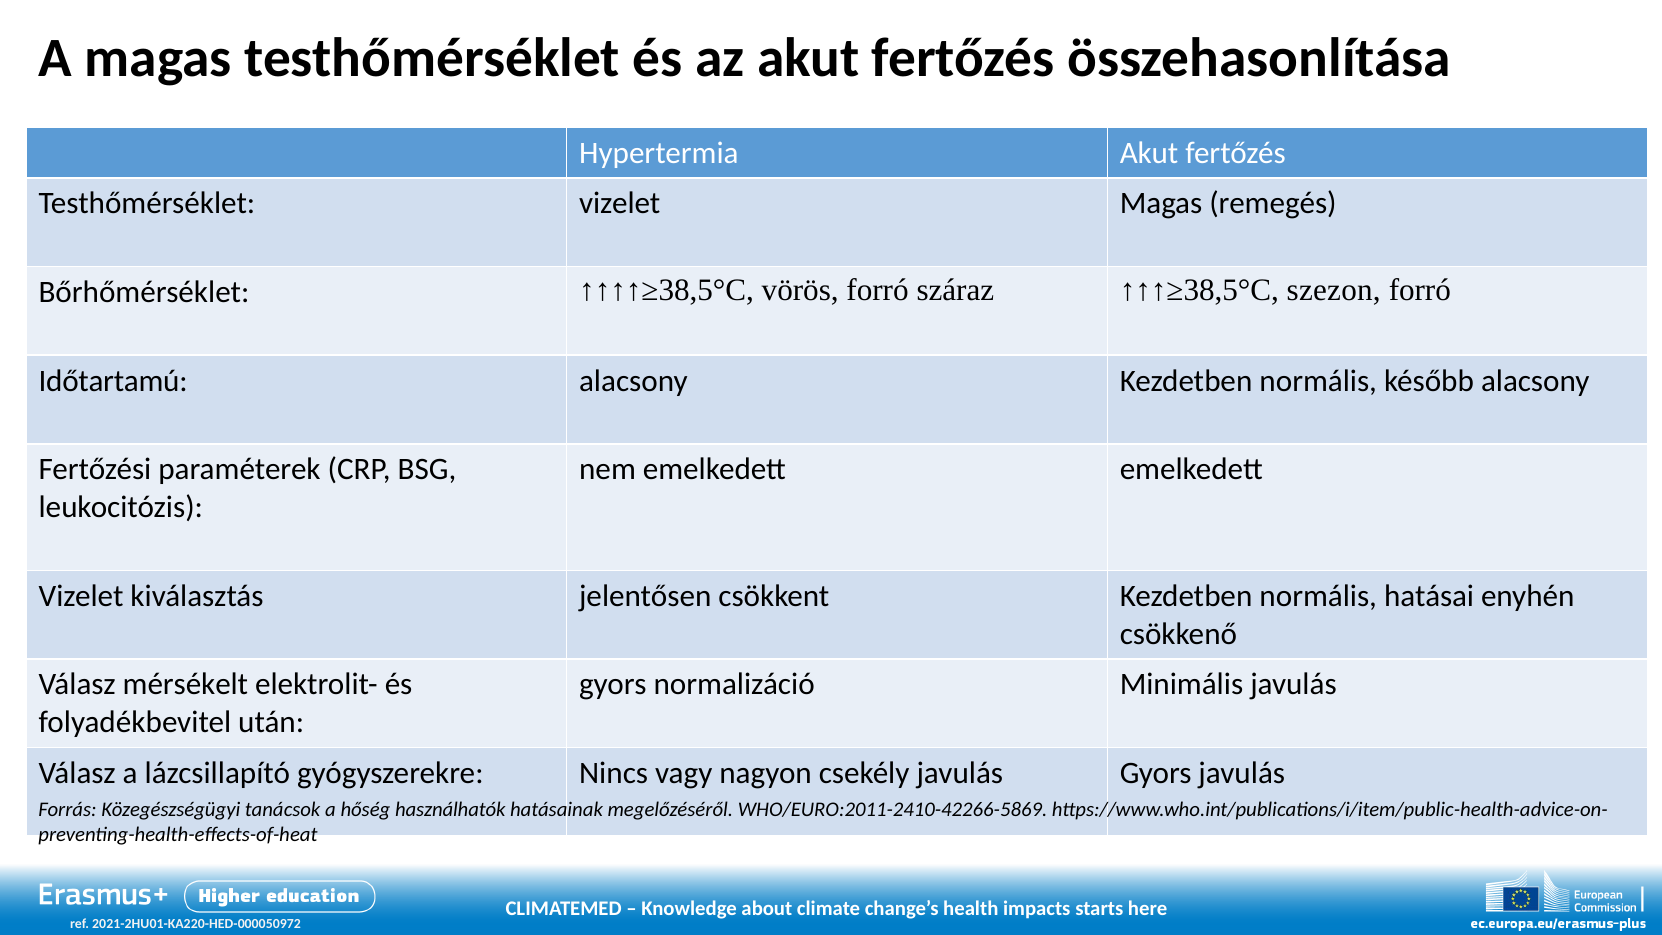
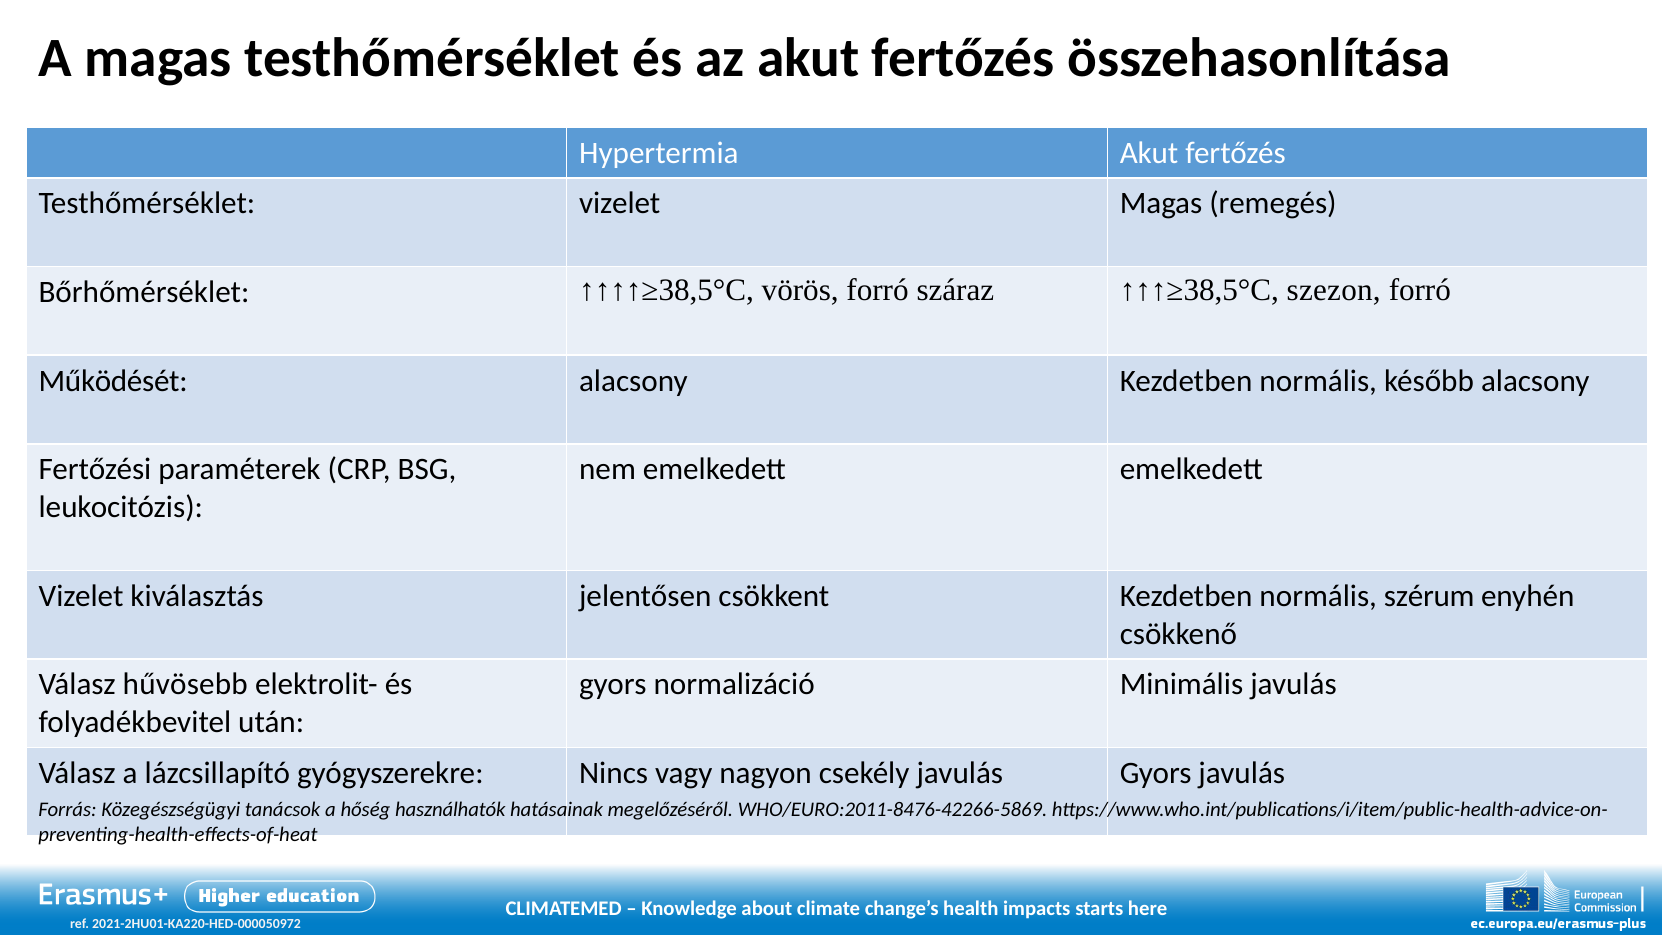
Időtartamú: Időtartamú -> Működését
hatásai: hatásai -> szérum
mérsékelt: mérsékelt -> hűvösebb
WHO/EURO:2011-2410-42266-5869: WHO/EURO:2011-2410-42266-5869 -> WHO/EURO:2011-8476-42266-5869
